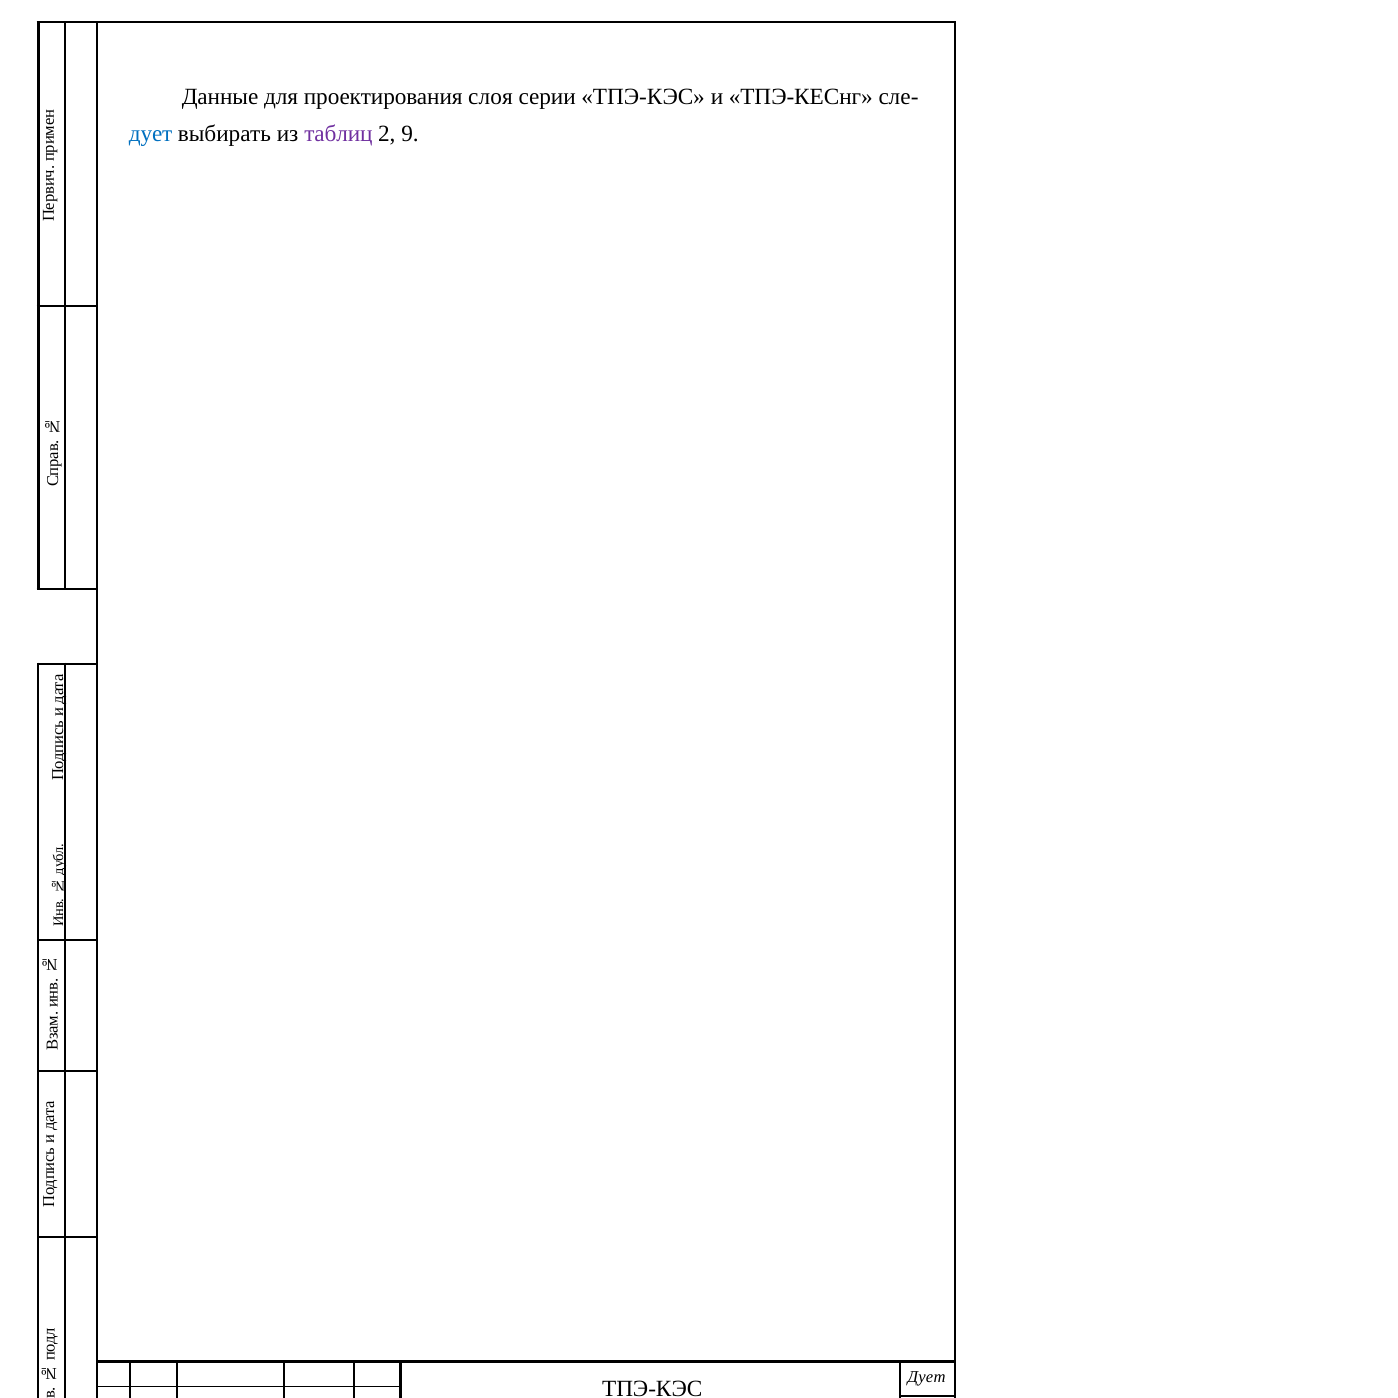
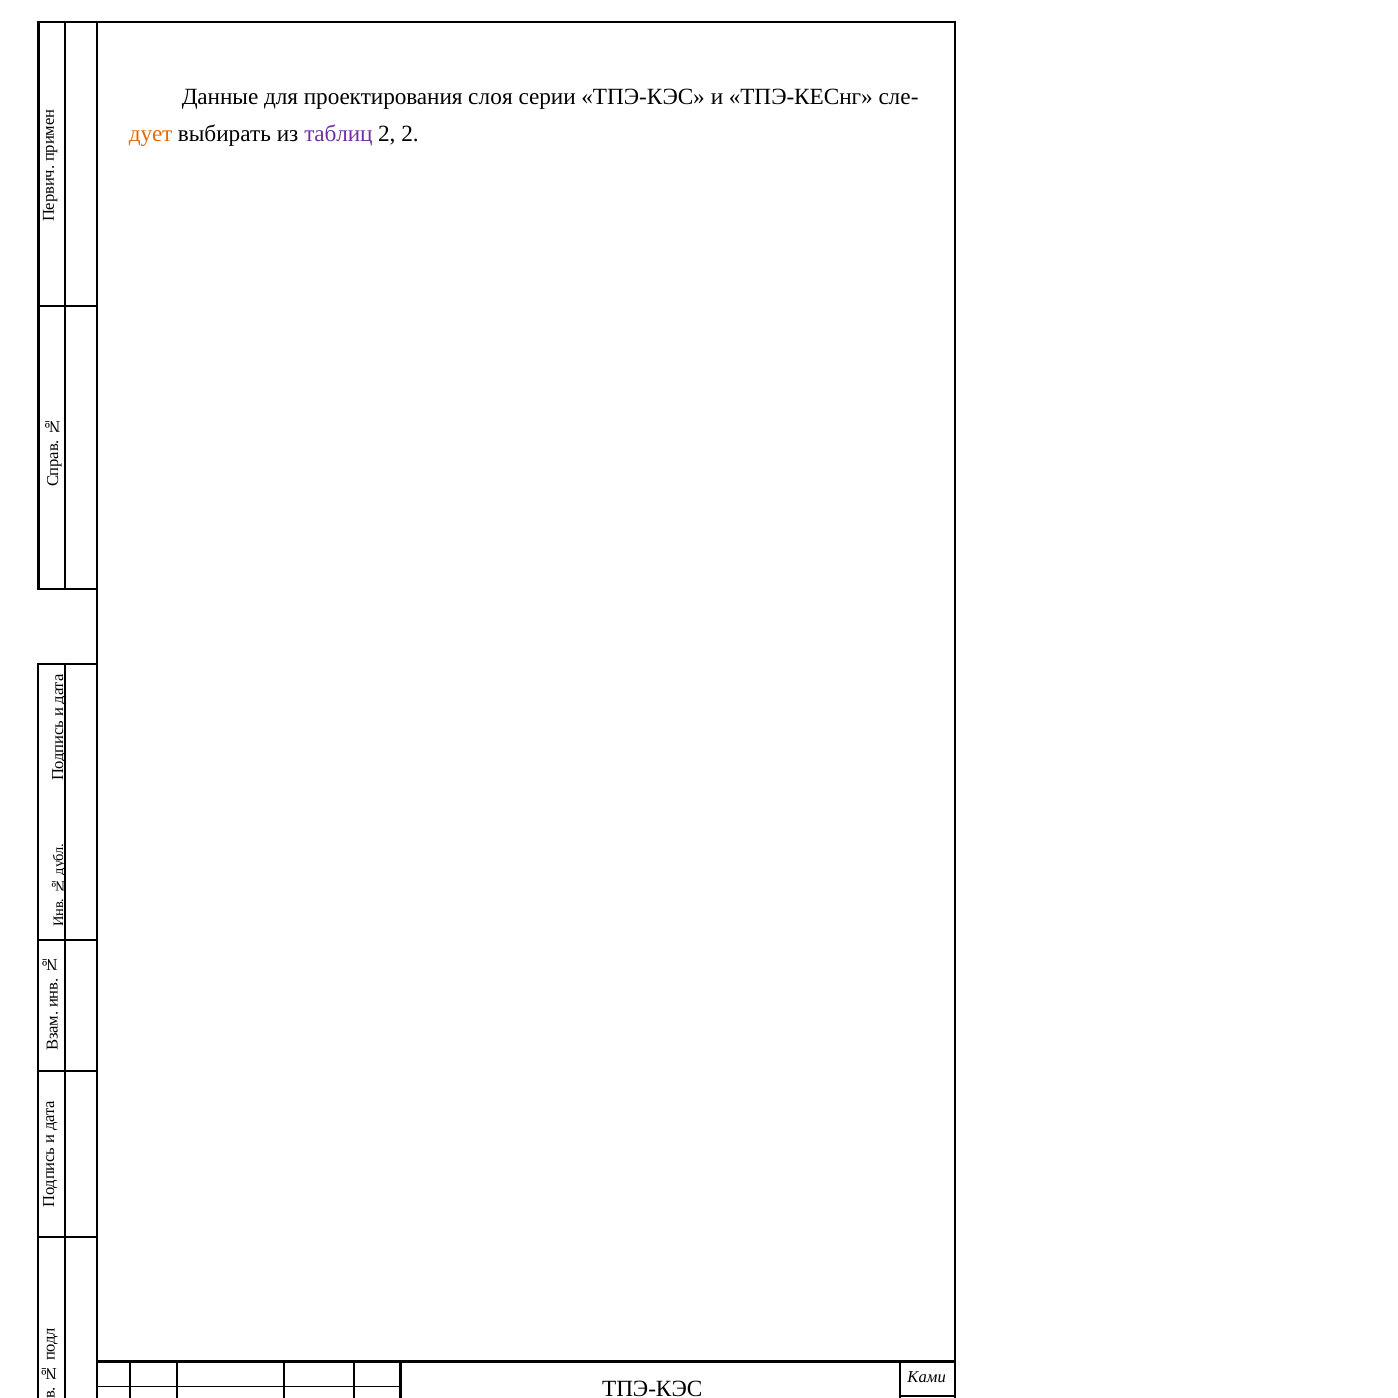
дует at (151, 134) colour: blue -> orange
2 9: 9 -> 2
Дует at (927, 1377): Дует -> Ками
